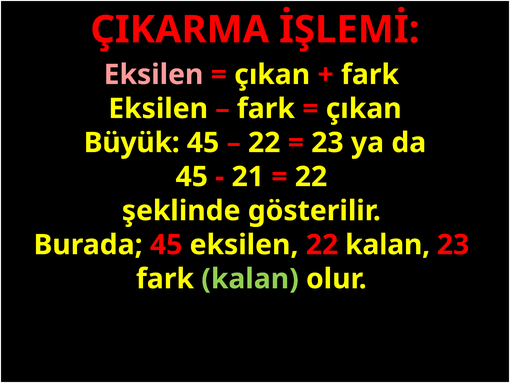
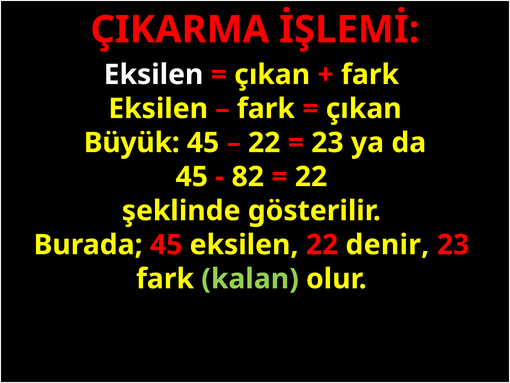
Eksilen at (154, 75) colour: pink -> white
21: 21 -> 82
22 kalan: kalan -> denir
